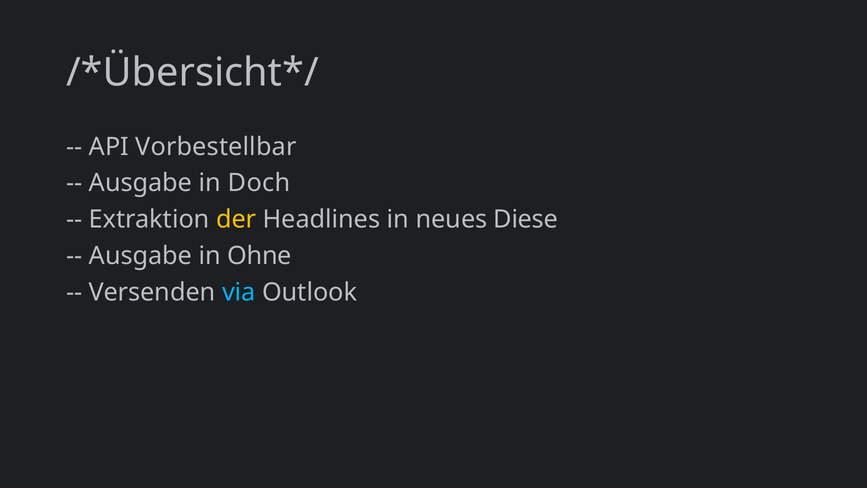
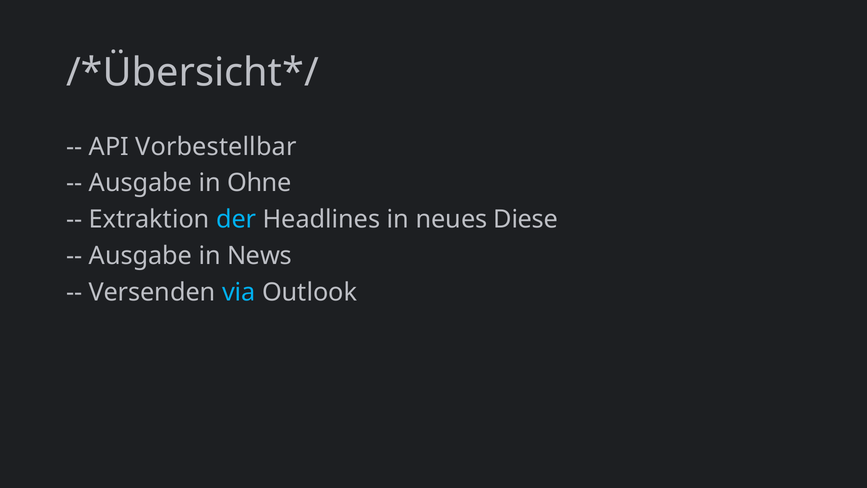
Doch: Doch -> Ohne
der colour: yellow -> light blue
Ohne: Ohne -> News
